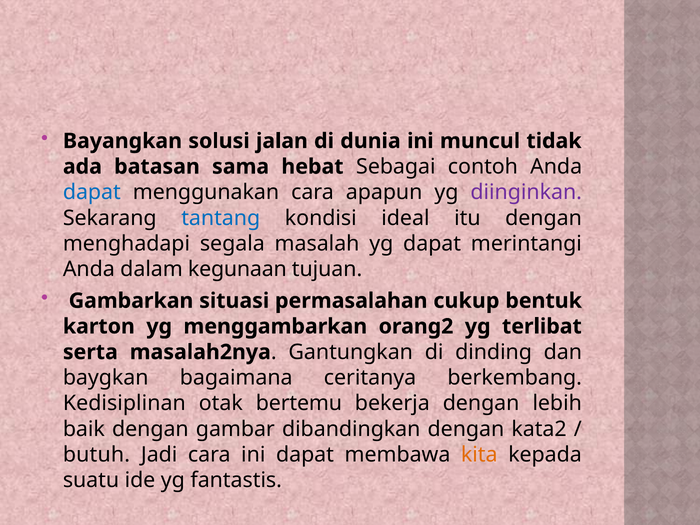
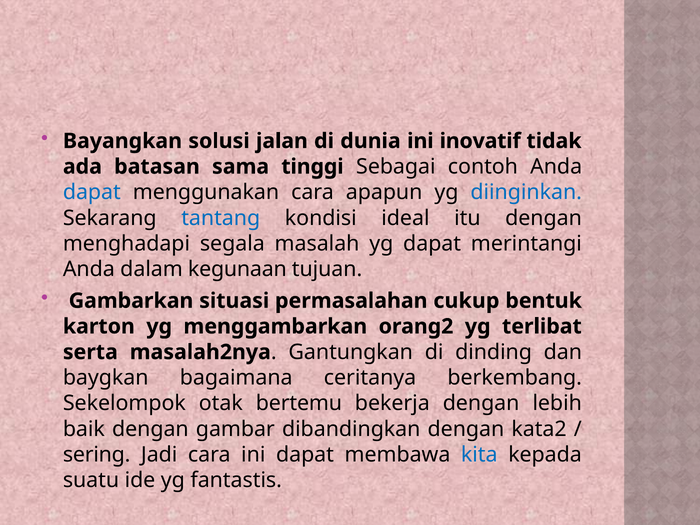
muncul: muncul -> inovatif
hebat: hebat -> tinggi
diinginkan colour: purple -> blue
Kedisiplinan: Kedisiplinan -> Sekelompok
butuh: butuh -> sering
kita colour: orange -> blue
